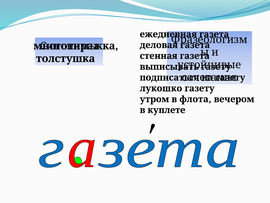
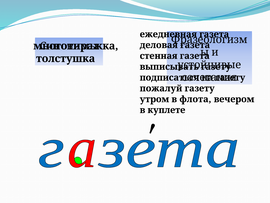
лукошко: лукошко -> пожалуй
